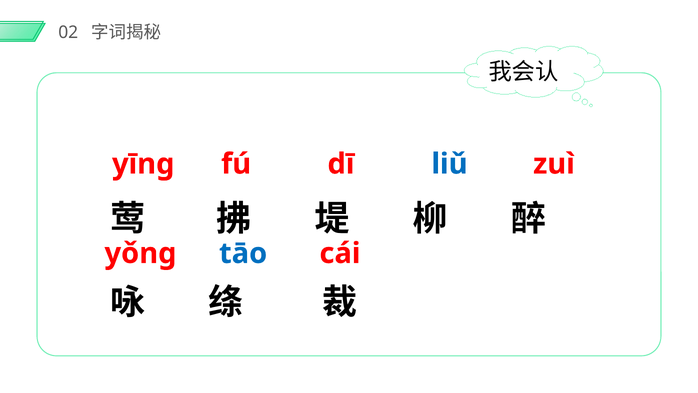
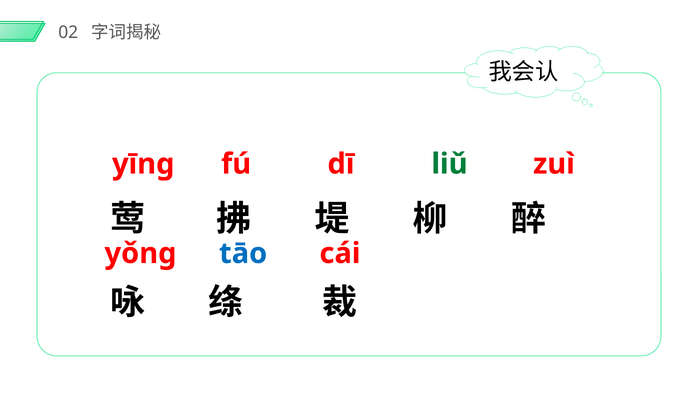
liǔ colour: blue -> green
